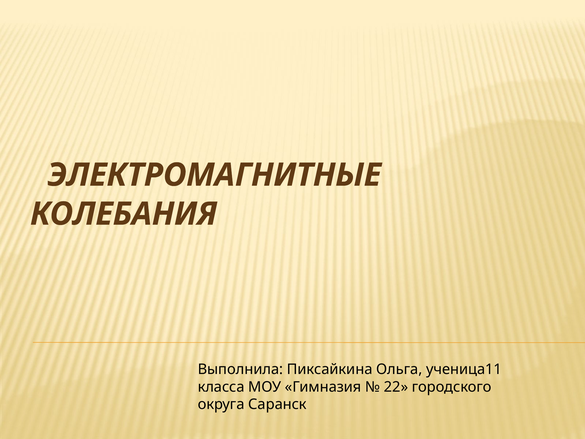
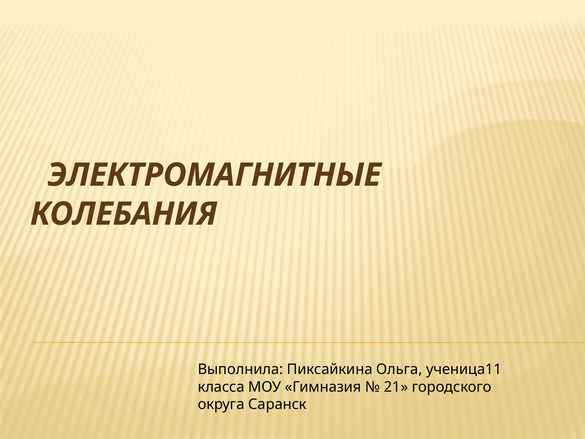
22: 22 -> 21
